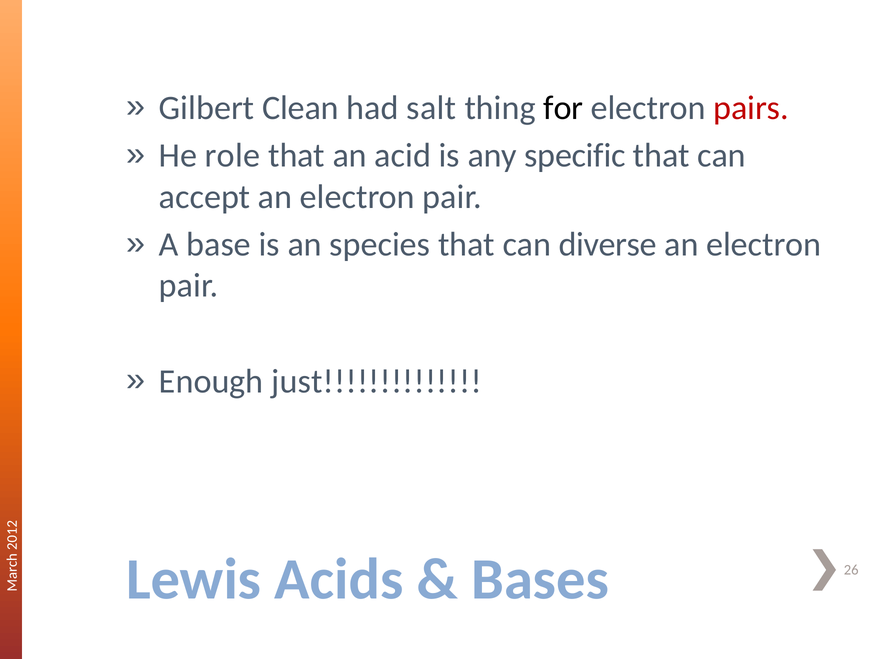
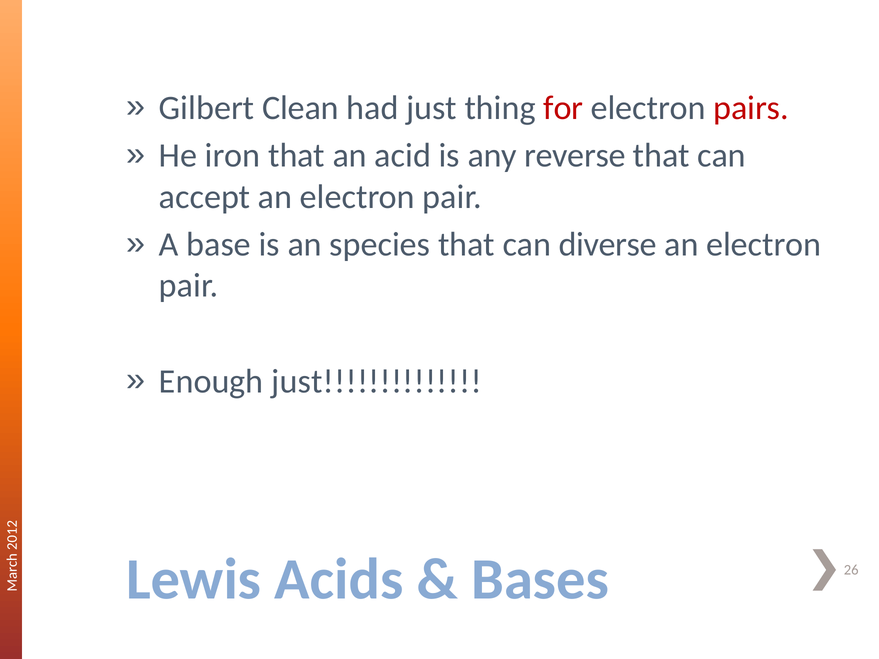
had salt: salt -> just
for colour: black -> red
role: role -> iron
specific: specific -> reverse
